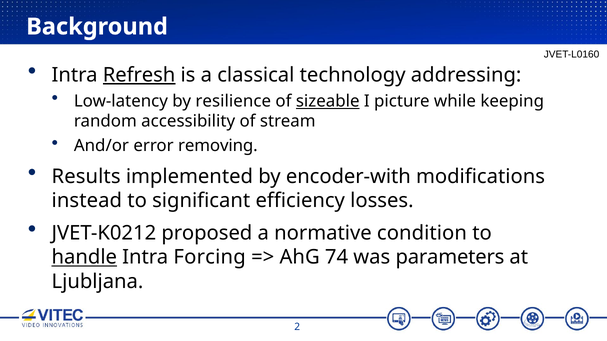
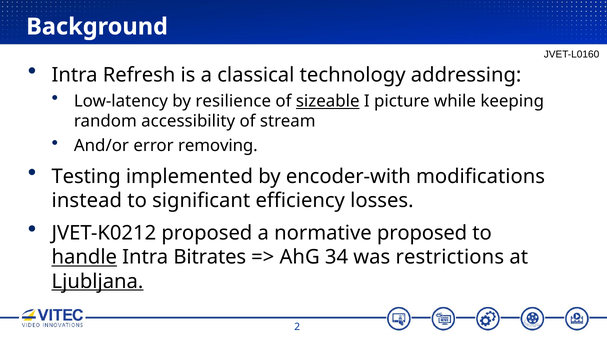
Refresh underline: present -> none
Results: Results -> Testing
normative condition: condition -> proposed
Forcing: Forcing -> Bitrates
74: 74 -> 34
parameters: parameters -> restrictions
Ljubljana underline: none -> present
